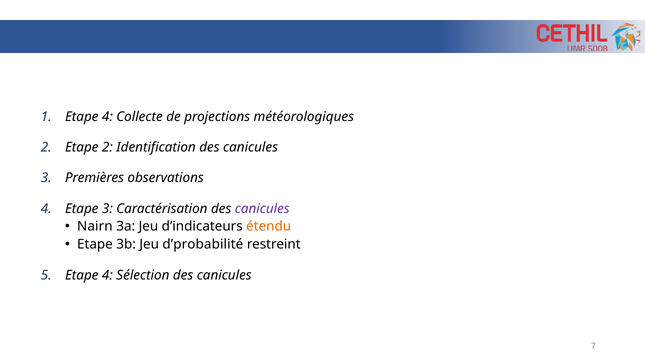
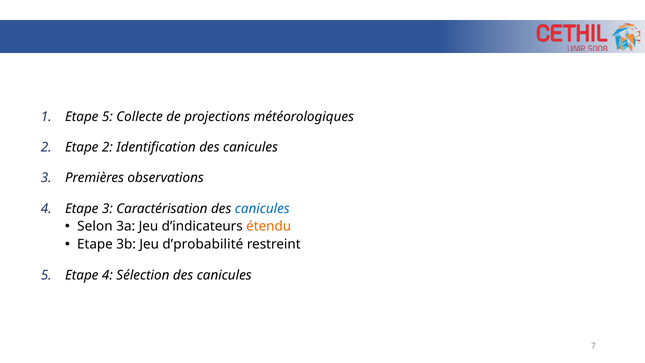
1 Etape 4: 4 -> 5
canicules at (262, 209) colour: purple -> blue
Nairn: Nairn -> Selon
